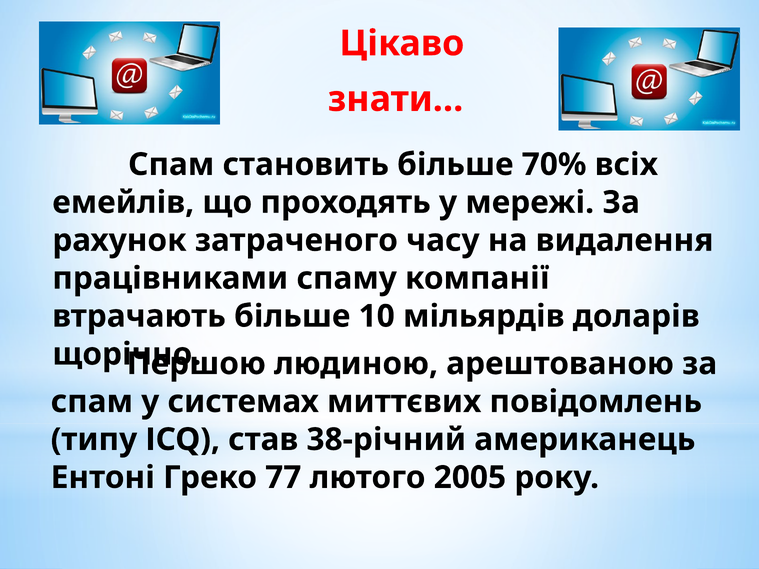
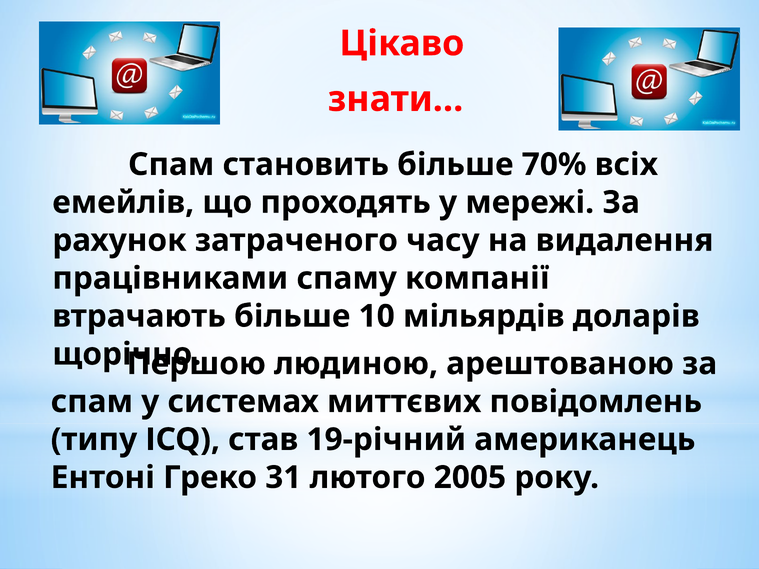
38-річний: 38-річний -> 19-річний
77: 77 -> 31
